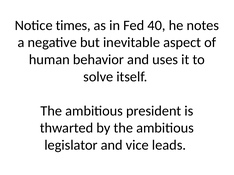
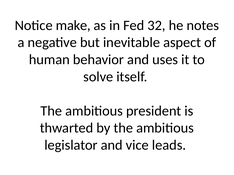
times: times -> make
40: 40 -> 32
